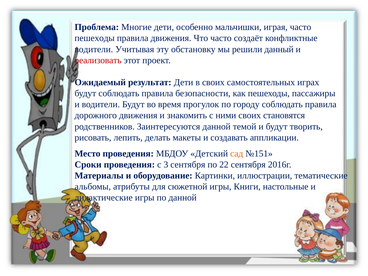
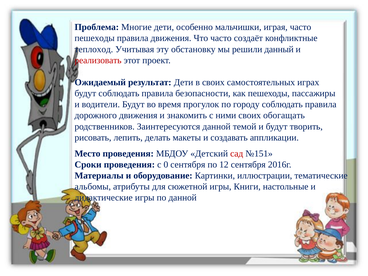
водители at (94, 49): водители -> теплоход
становятся: становятся -> обогащать
сад colour: orange -> red
3: 3 -> 0
22: 22 -> 12
